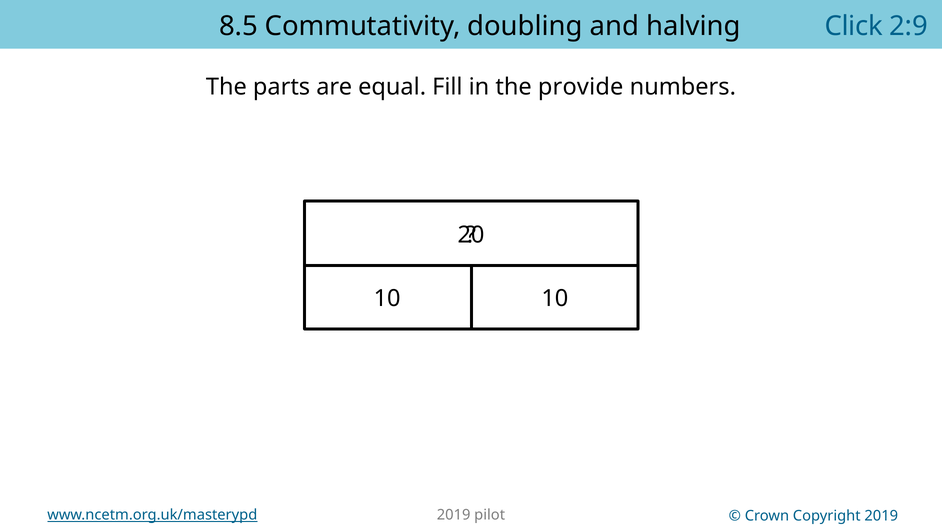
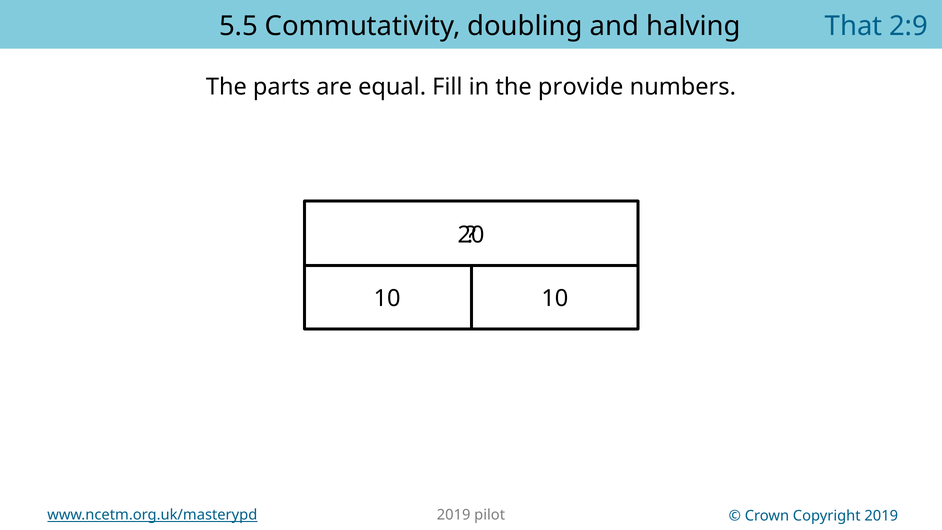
8.5: 8.5 -> 5.5
Click: Click -> That
